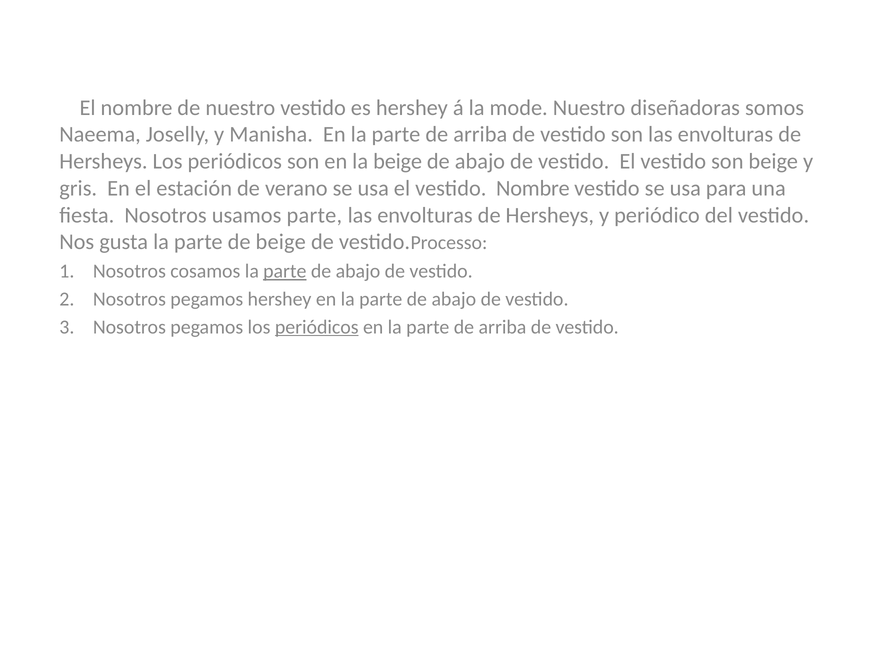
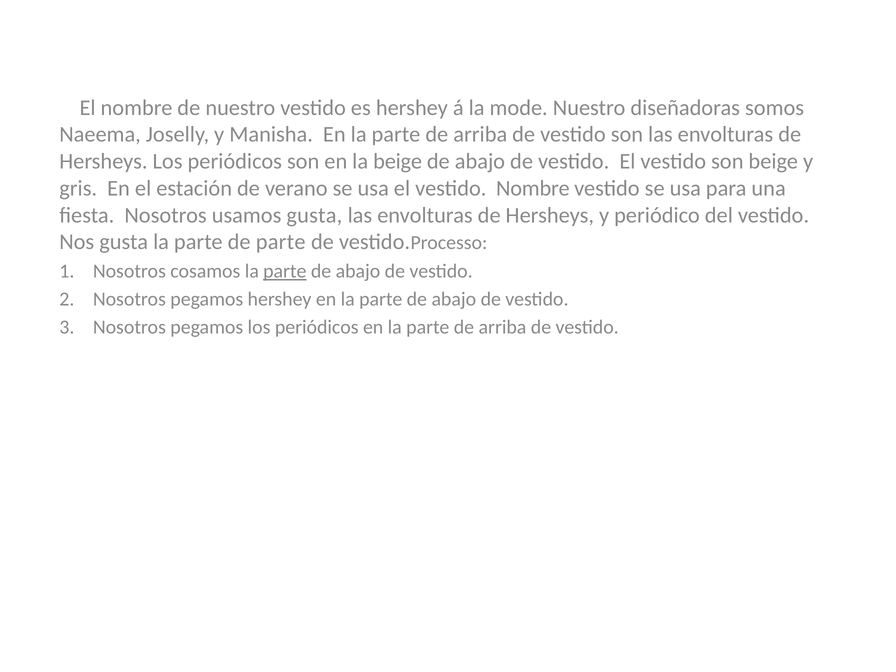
usamos parte: parte -> gusta
de beige: beige -> parte
periódicos at (317, 327) underline: present -> none
